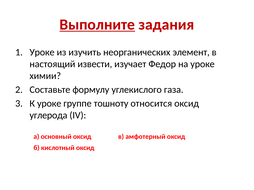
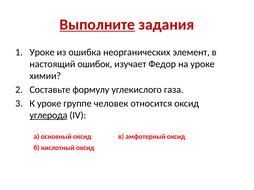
изучить: изучить -> ошибка
извести: извести -> ошибок
тошноту: тошноту -> человек
углерода underline: none -> present
